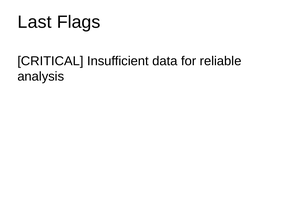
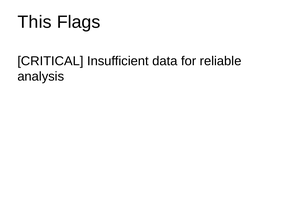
Last: Last -> This
